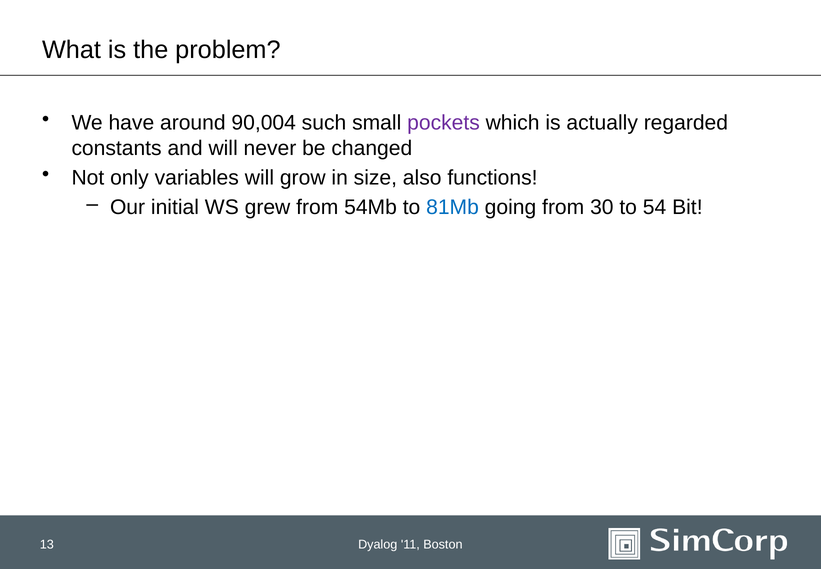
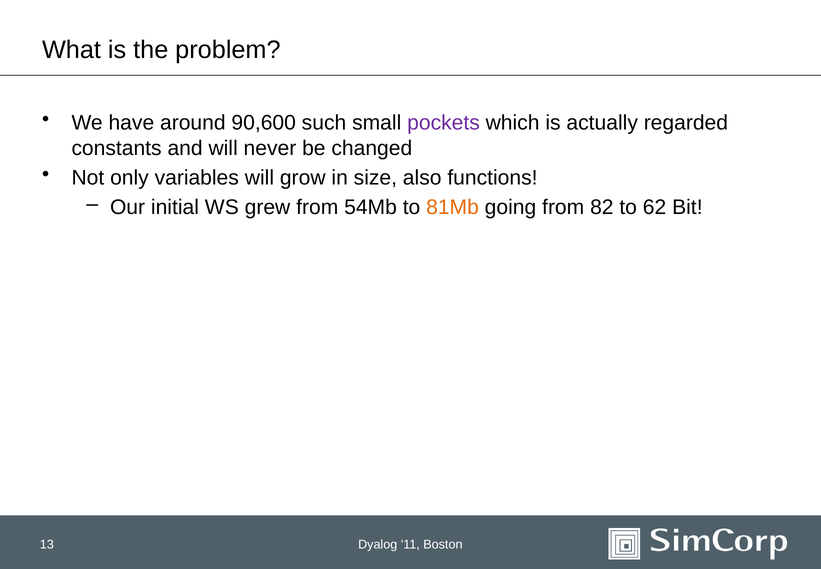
90,004: 90,004 -> 90,600
81Mb colour: blue -> orange
30: 30 -> 82
54: 54 -> 62
